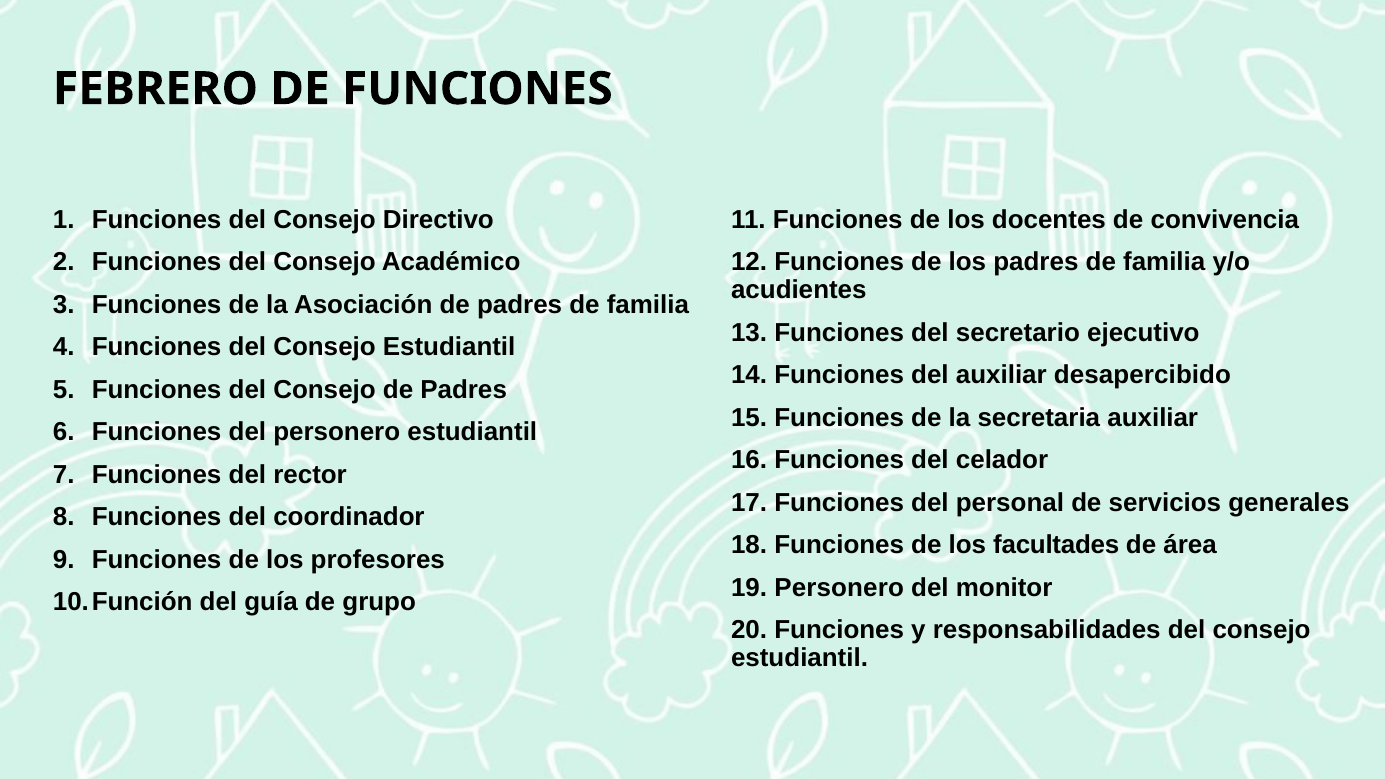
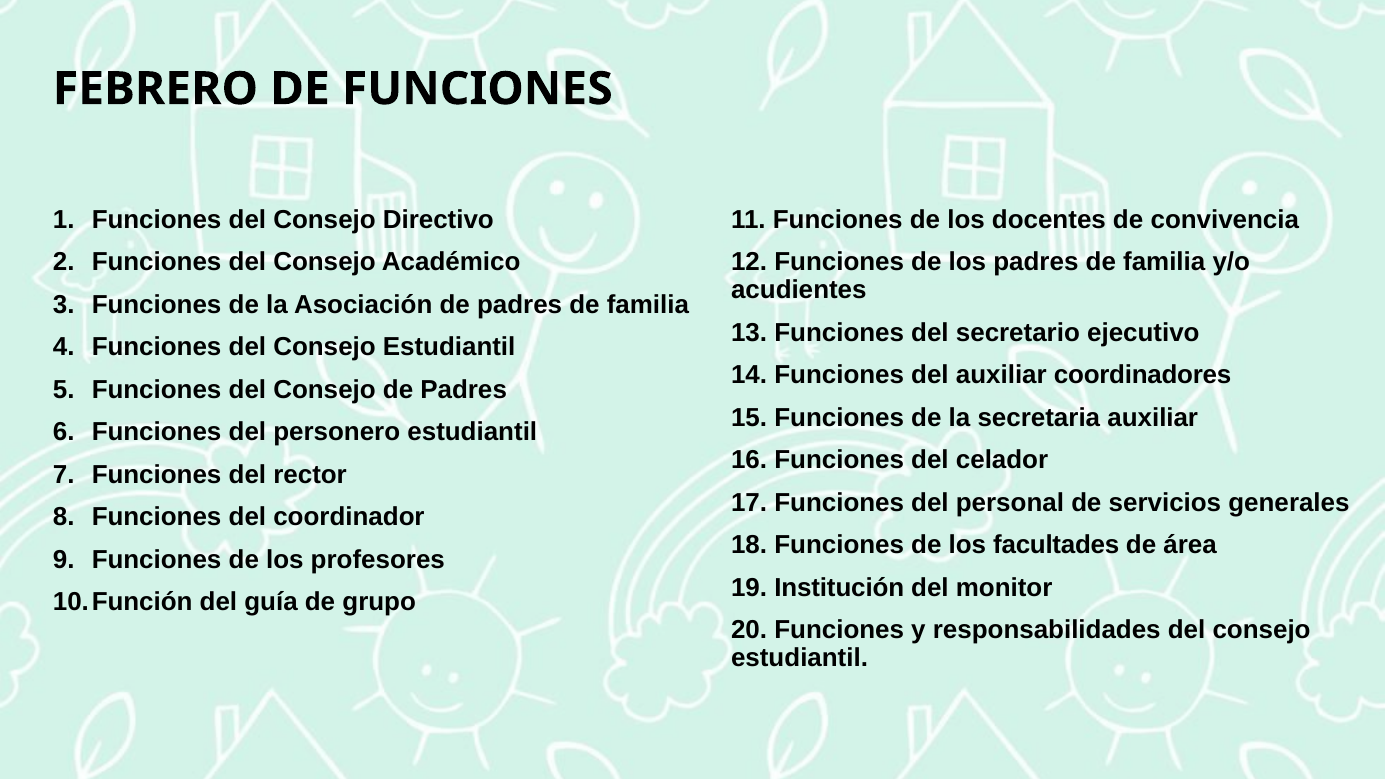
desapercibido: desapercibido -> coordinadores
19 Personero: Personero -> Institución
